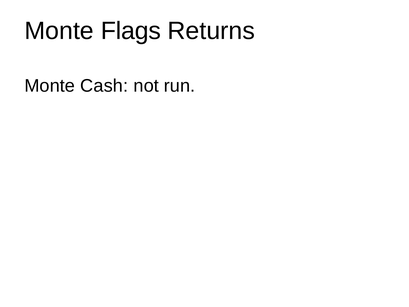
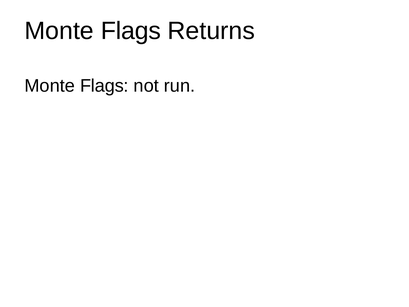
Cash at (104, 86): Cash -> Flags
